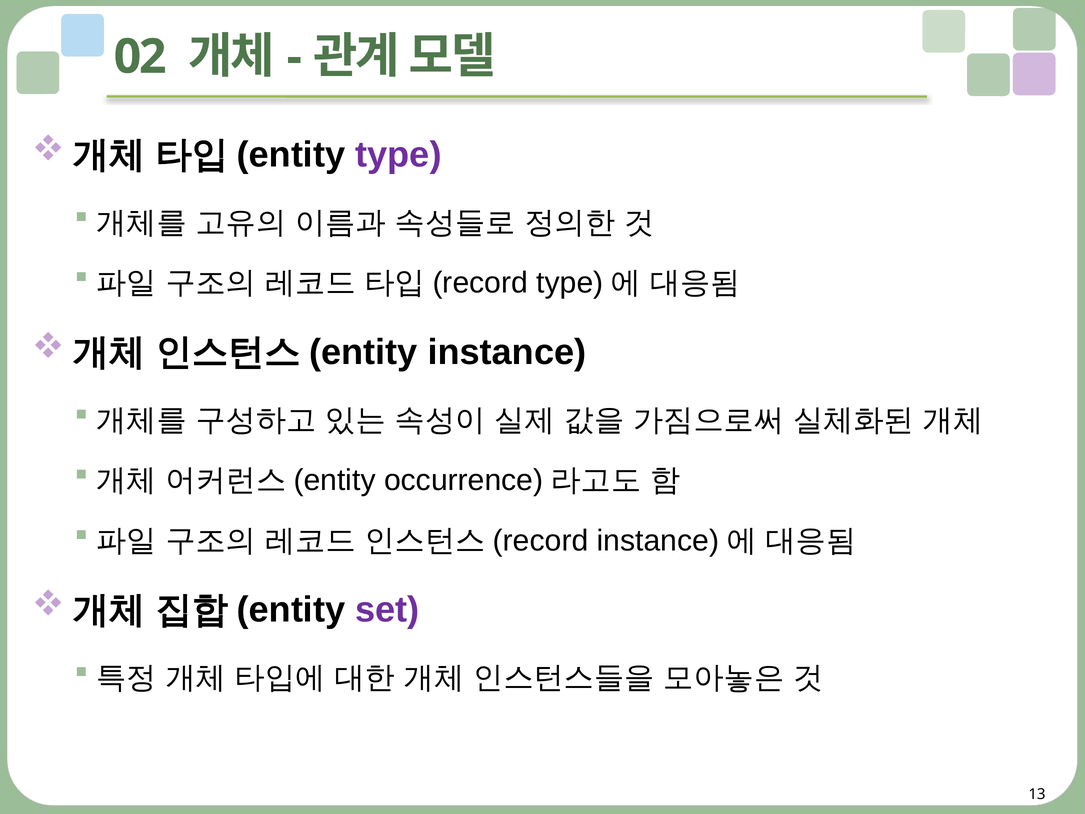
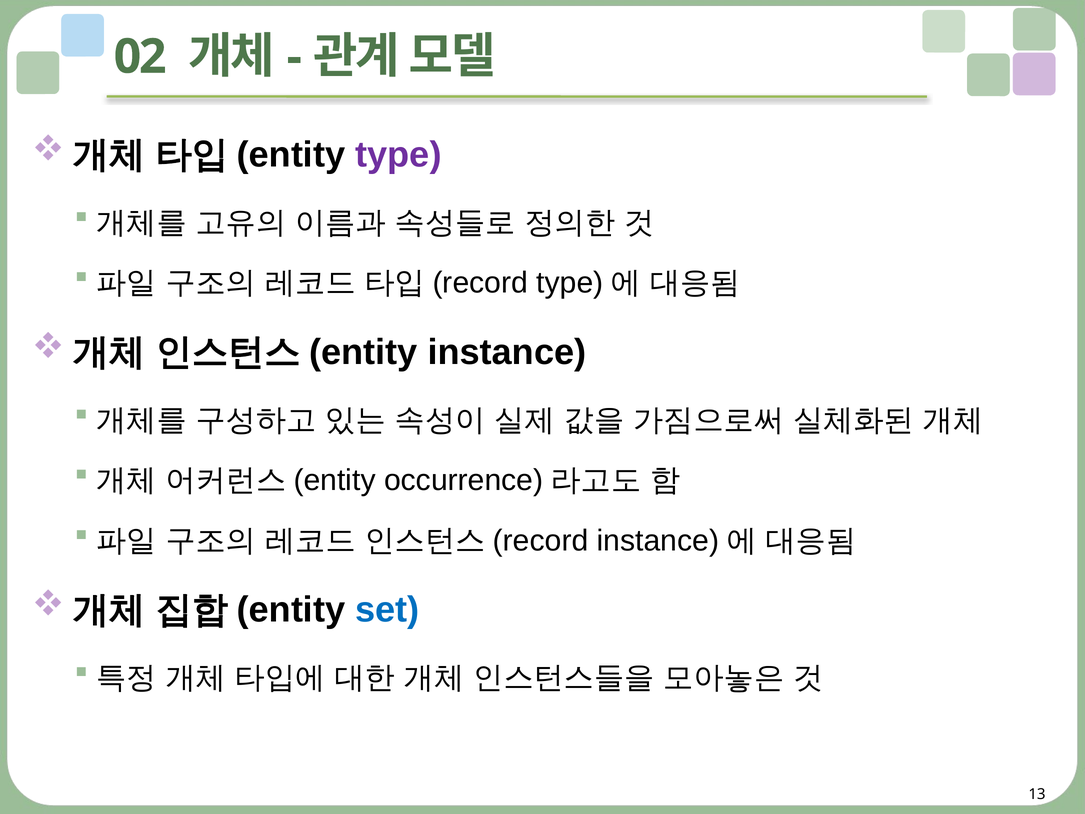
set colour: purple -> blue
